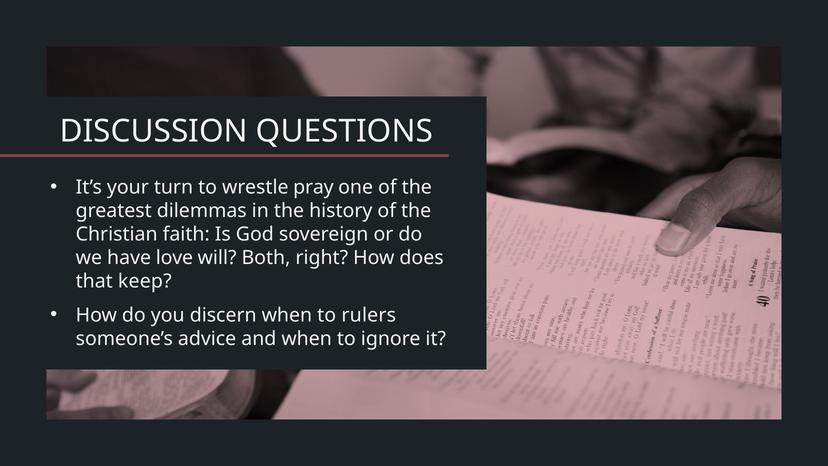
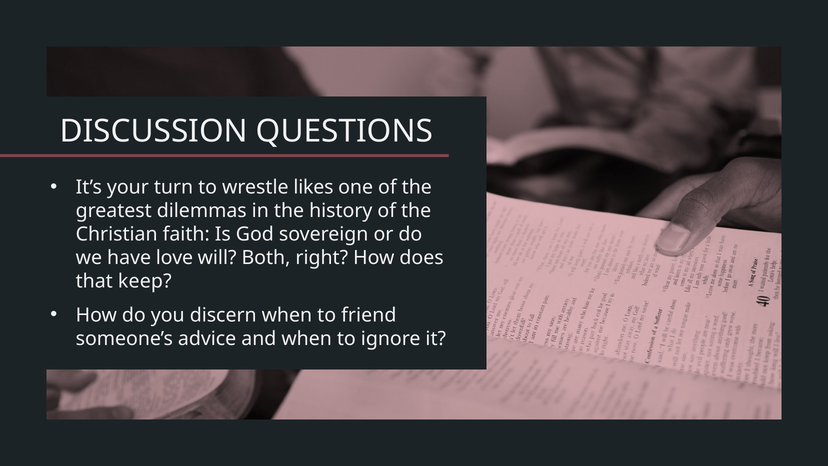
pray: pray -> likes
rulers: rulers -> friend
